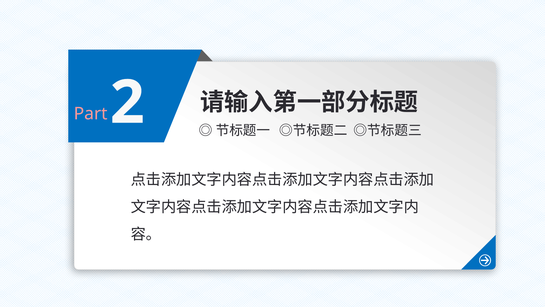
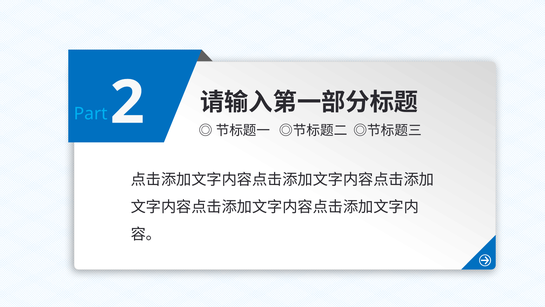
Part colour: pink -> light blue
